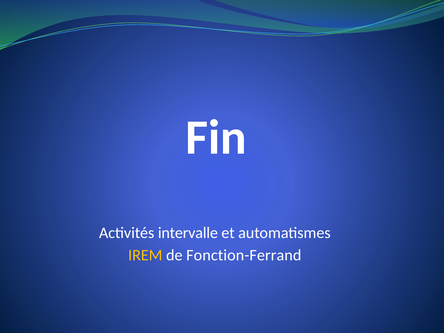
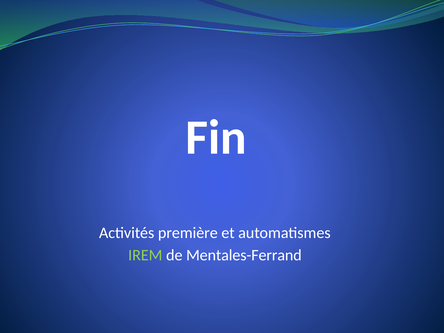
intervalle: intervalle -> première
IREM colour: yellow -> light green
Fonction-Ferrand: Fonction-Ferrand -> Mentales-Ferrand
